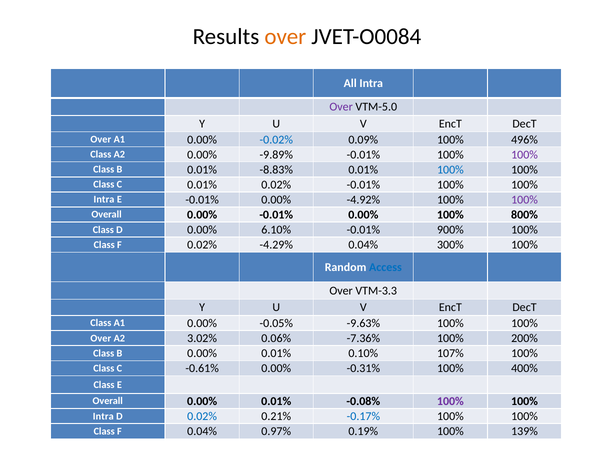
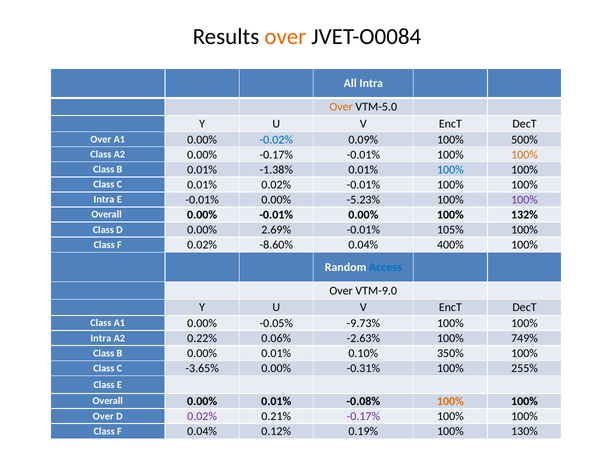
Over at (341, 107) colour: purple -> orange
496%: 496% -> 500%
0.00% -9.89%: -9.89% -> -0.17%
100% at (525, 155) colour: purple -> orange
-8.83%: -8.83% -> -1.38%
-4.92%: -4.92% -> -5.23%
800%: 800% -> 132%
6.10%: 6.10% -> 2.69%
900%: 900% -> 105%
-4.29%: -4.29% -> -8.60%
300%: 300% -> 400%
VTM-3.3: VTM-3.3 -> VTM-9.0
-9.63%: -9.63% -> -9.73%
Over at (101, 339): Over -> Intra
3.02%: 3.02% -> 0.22%
-7.36%: -7.36% -> -2.63%
200%: 200% -> 749%
107%: 107% -> 350%
-0.61%: -0.61% -> -3.65%
400%: 400% -> 255%
100% at (450, 402) colour: purple -> orange
Intra at (103, 417): Intra -> Over
0.02% at (202, 417) colour: blue -> purple
-0.17% at (363, 417) colour: blue -> purple
0.97%: 0.97% -> 0.12%
139%: 139% -> 130%
